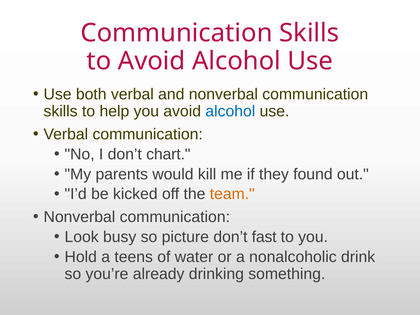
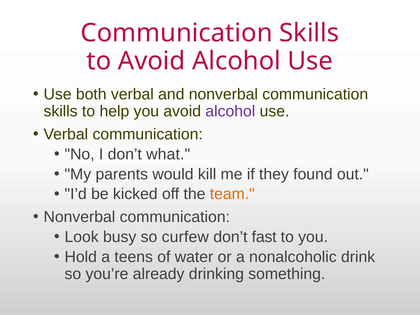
alcohol at (230, 111) colour: blue -> purple
chart: chart -> what
picture: picture -> curfew
